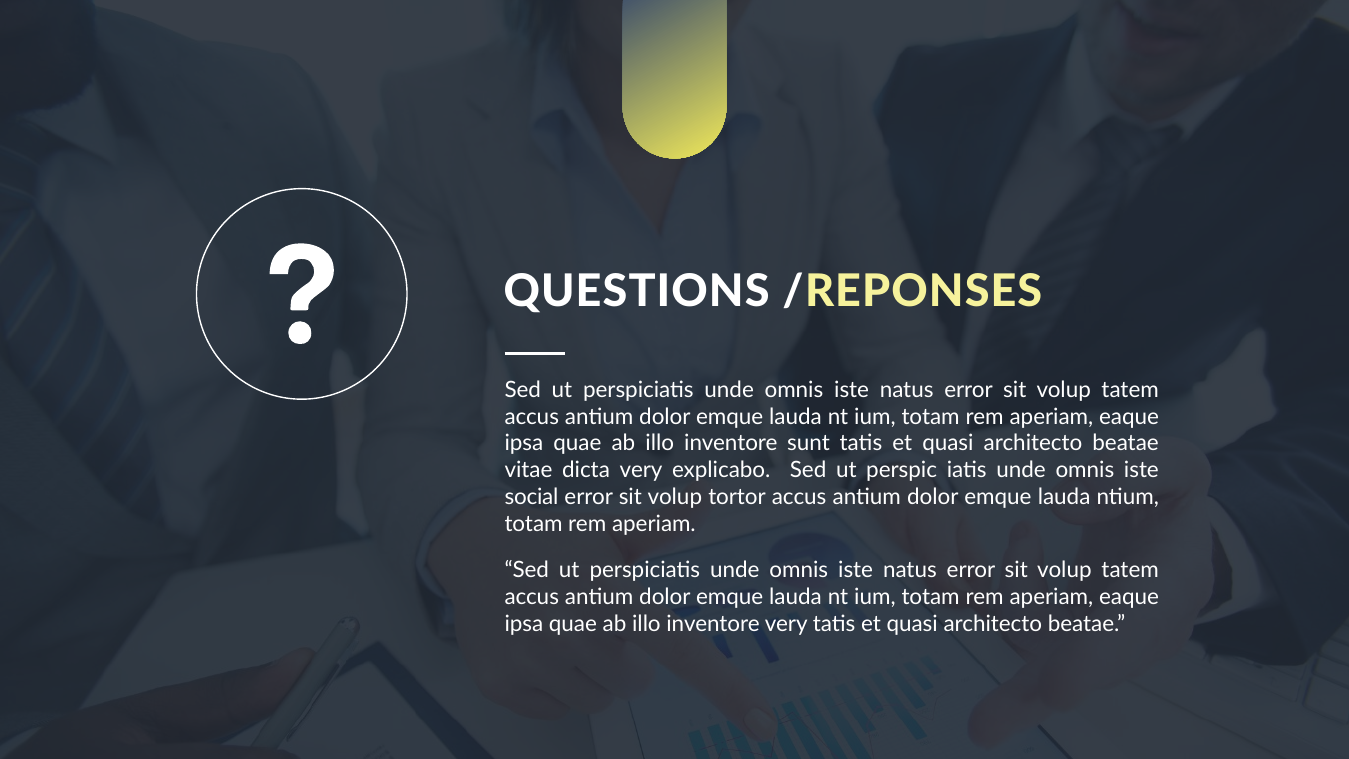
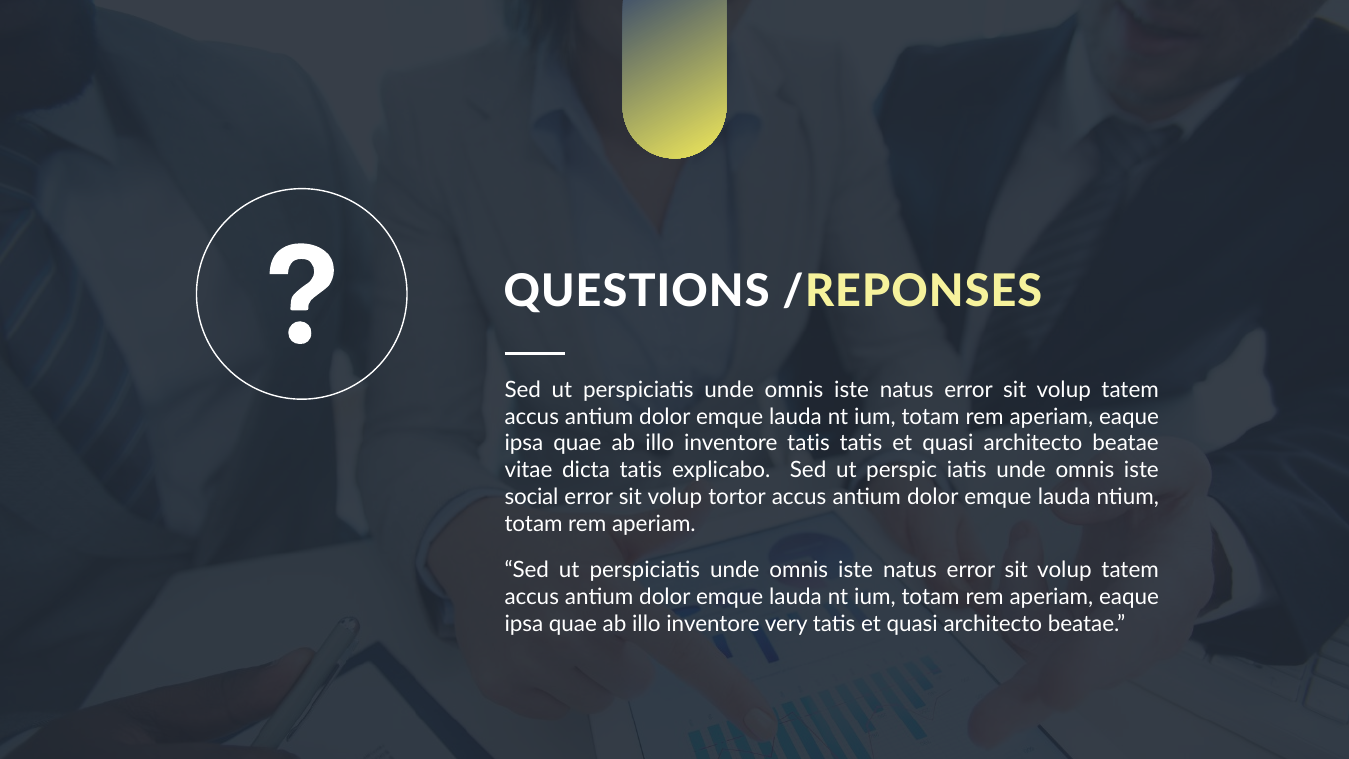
inventore sunt: sunt -> tatis
dicta very: very -> tatis
